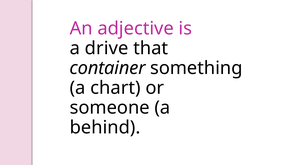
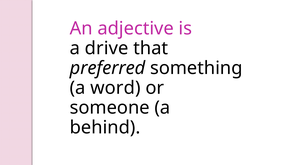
container: container -> preferred
chart: chart -> word
